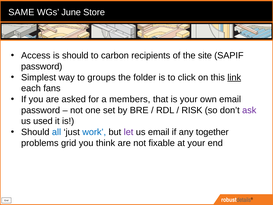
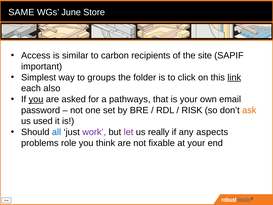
is should: should -> similar
password at (42, 66): password -> important
fans: fans -> also
you at (36, 99) underline: none -> present
members: members -> pathways
ask colour: purple -> orange
work colour: blue -> purple
us email: email -> really
together: together -> aspects
grid: grid -> role
